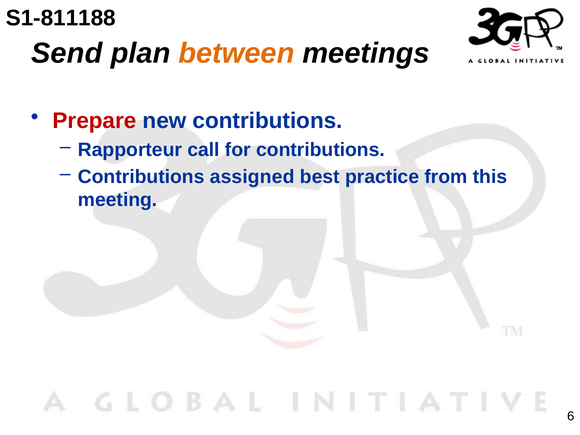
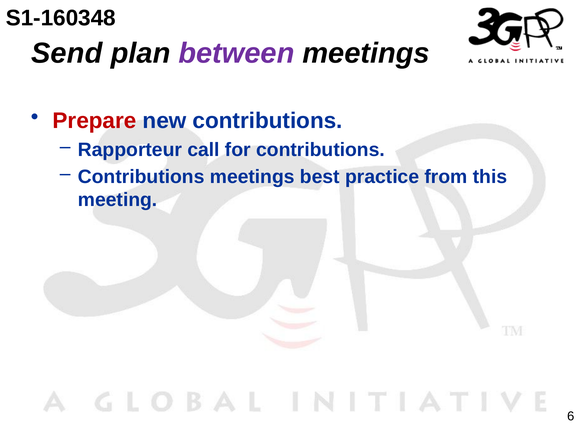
S1-811188: S1-811188 -> S1-160348
between colour: orange -> purple
Contributions assigned: assigned -> meetings
